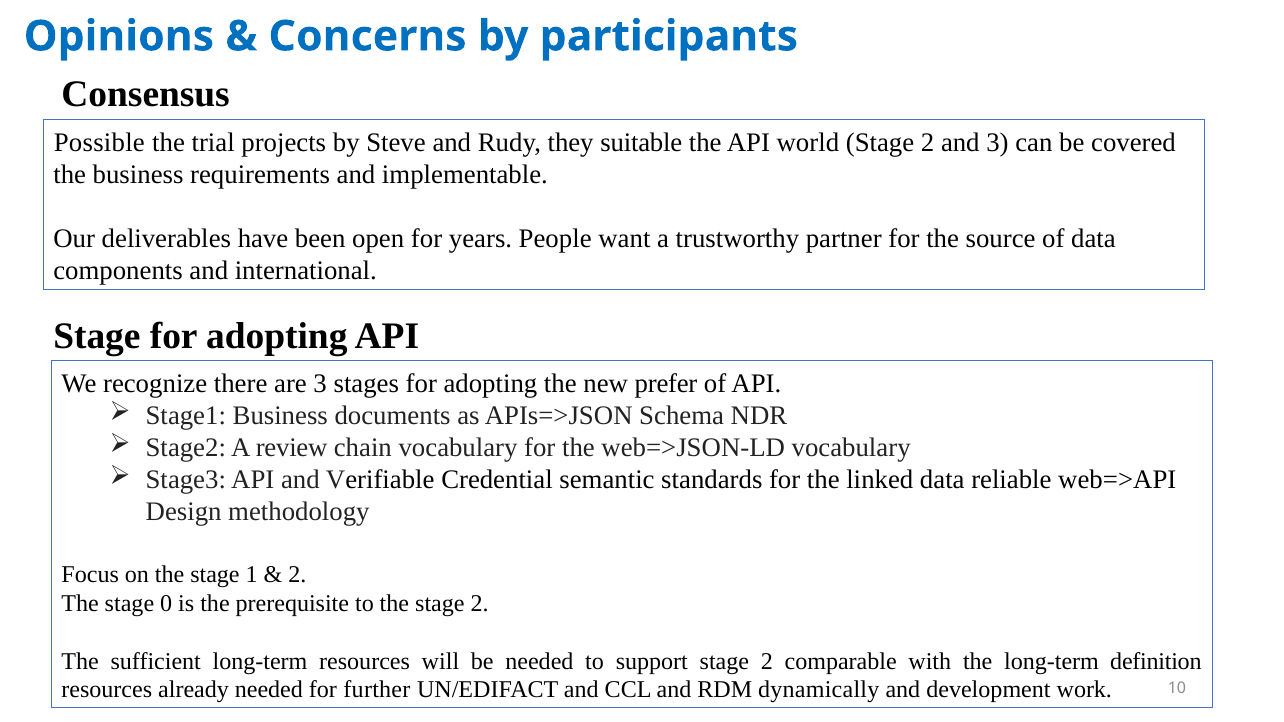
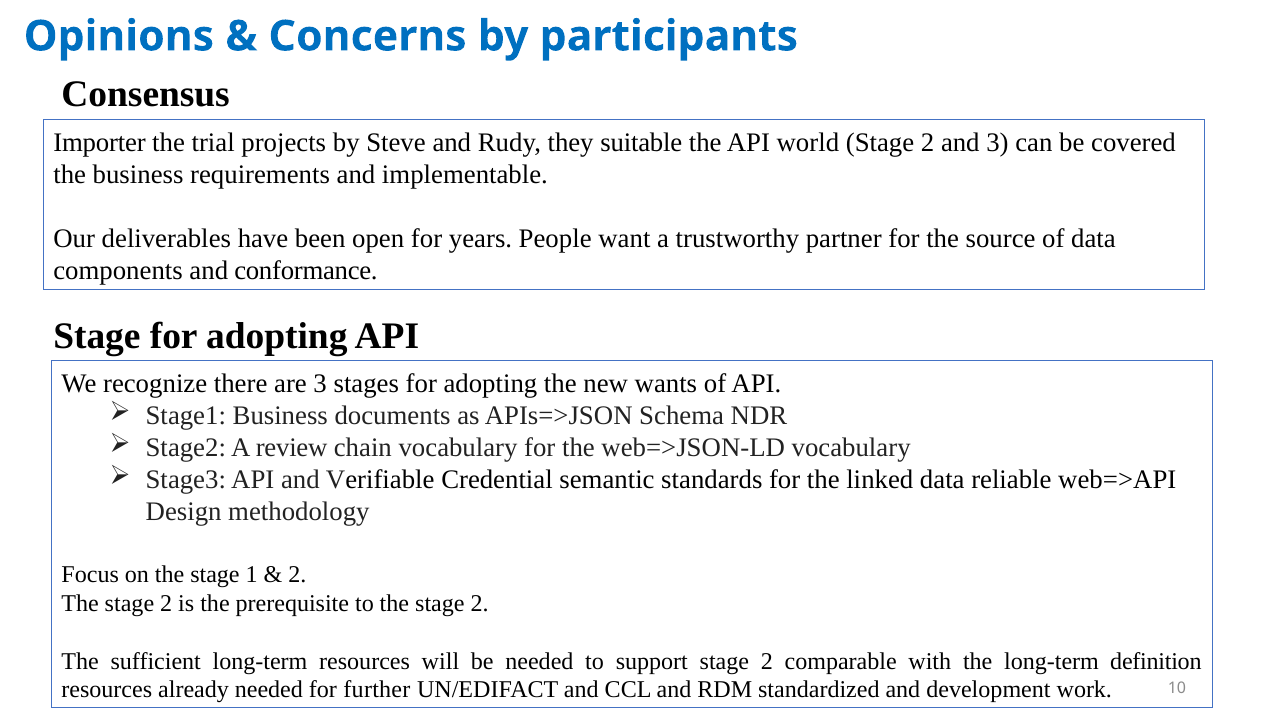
Possible: Possible -> Importer
international: international -> conformance
prefer: prefer -> wants
0 at (166, 604): 0 -> 2
dynamically: dynamically -> standardized
